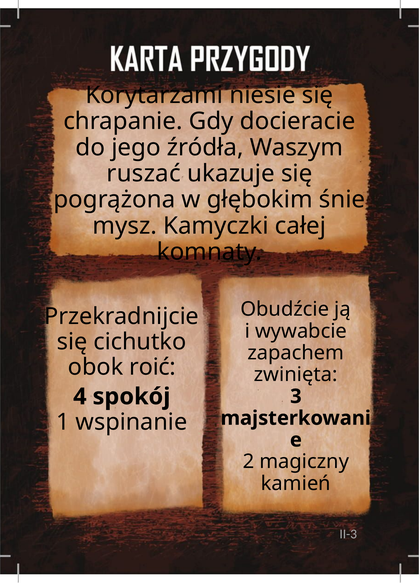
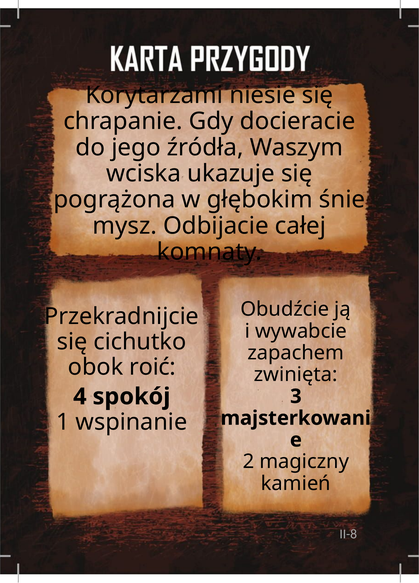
ruszać: ruszać -> wciska
Kamyczki: Kamyczki -> Odbijacie
II-3: II-3 -> II-8
